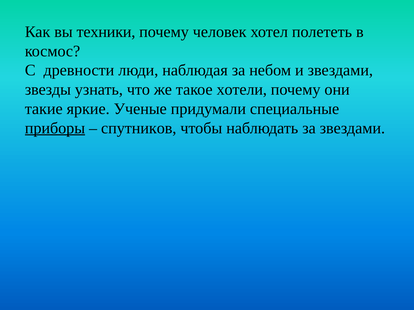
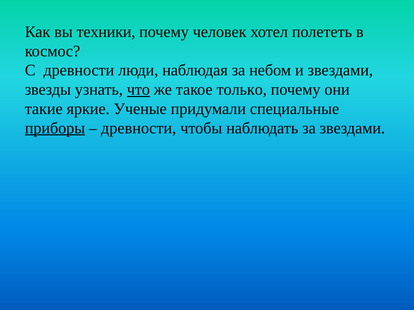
что underline: none -> present
хотели: хотели -> только
спутников at (139, 128): спутников -> древности
